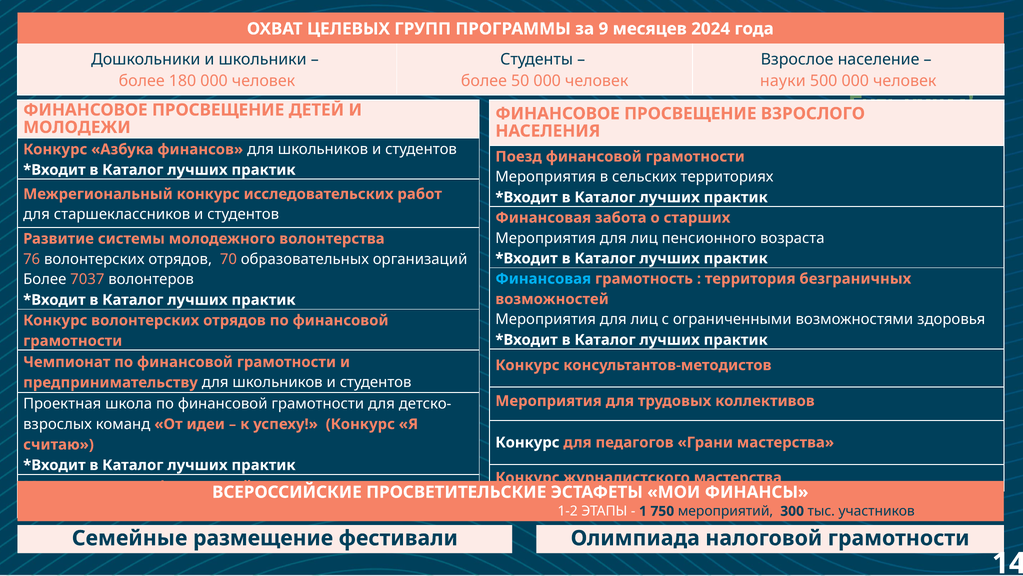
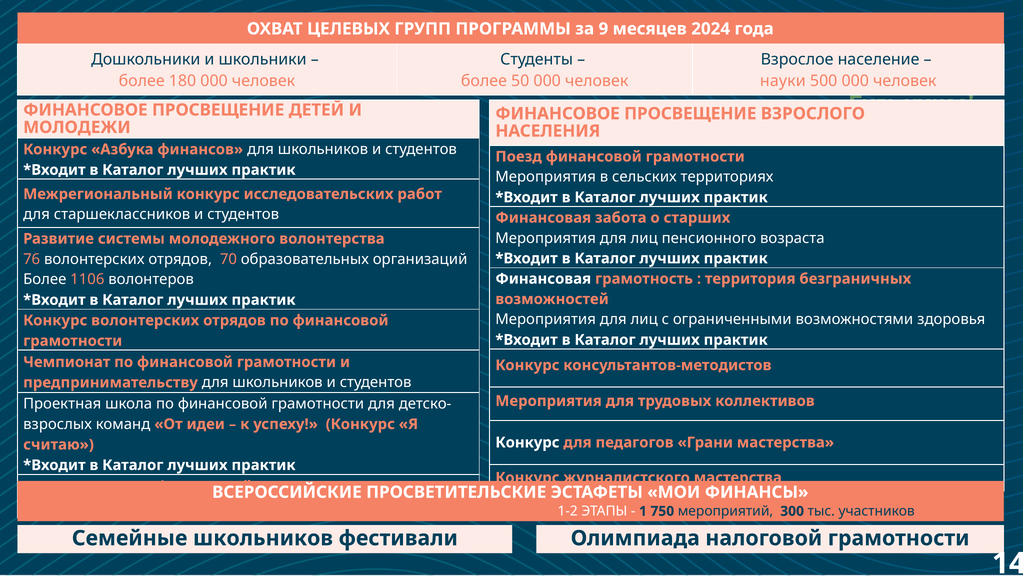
7037: 7037 -> 1106
Финансовая at (543, 279) colour: light blue -> white
Семейные размещение: размещение -> школьников
